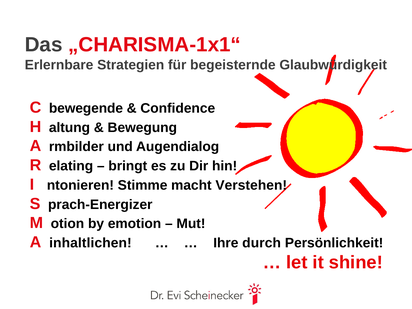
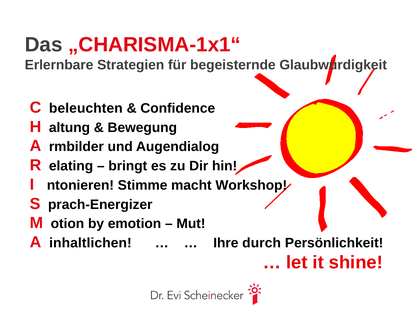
bewegende: bewegende -> beleuchten
Verstehen: Verstehen -> Workshop
